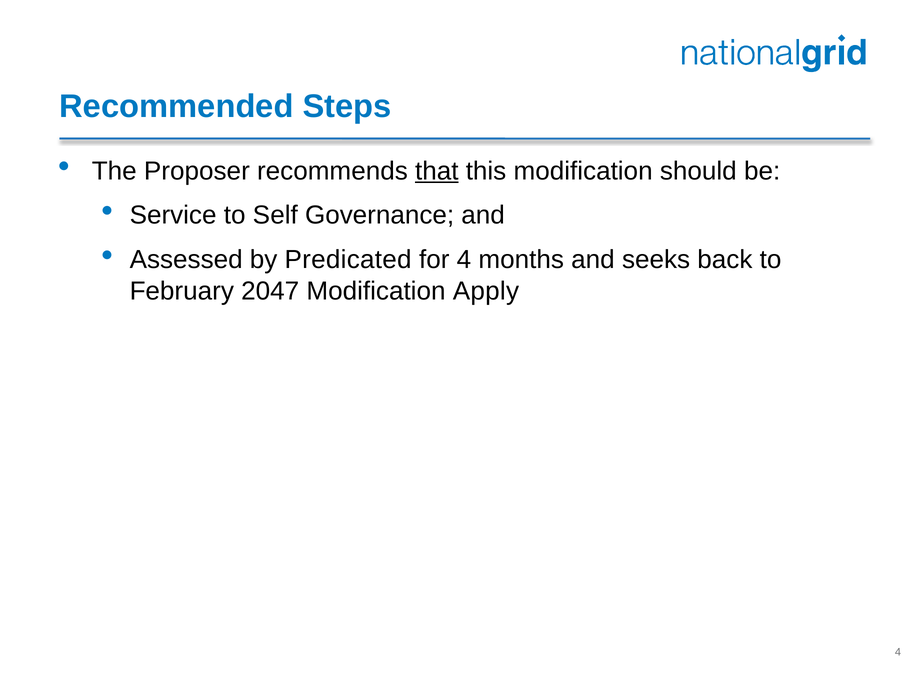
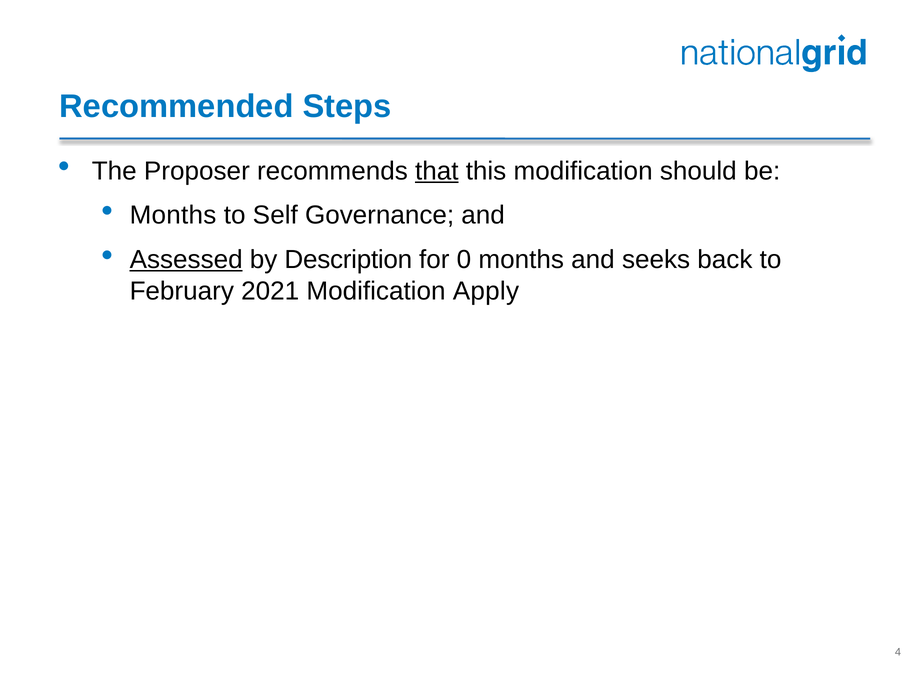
Service at (173, 215): Service -> Months
Assessed underline: none -> present
Predicated: Predicated -> Description
for 4: 4 -> 0
2047: 2047 -> 2021
